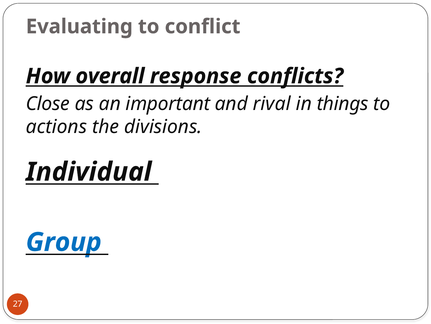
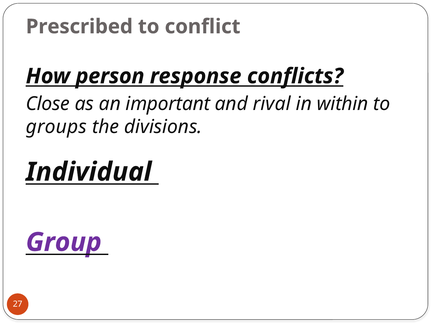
Evaluating: Evaluating -> Prescribed
overall: overall -> person
things: things -> within
actions: actions -> groups
Group colour: blue -> purple
